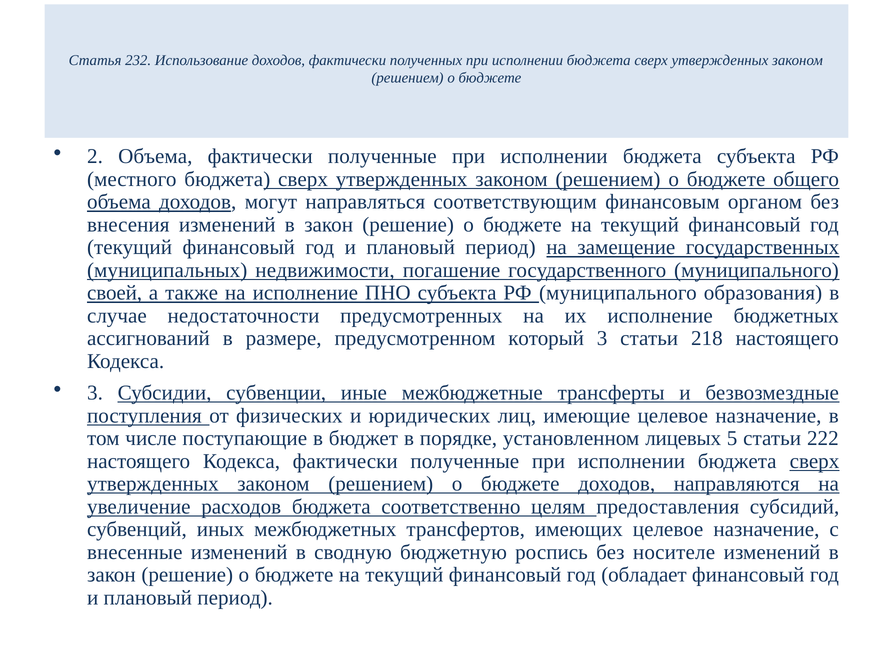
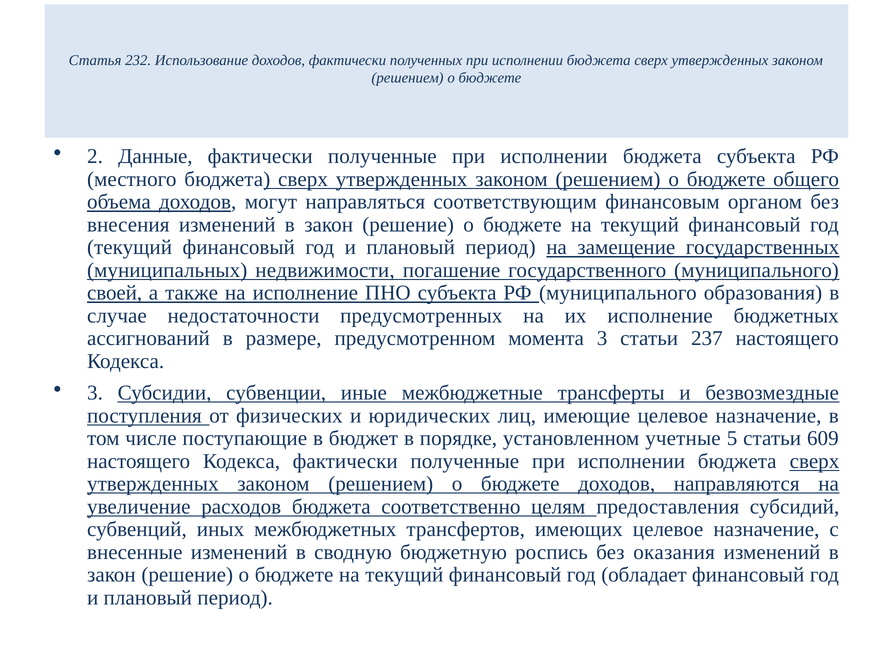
2 Объема: Объема -> Данные
который: который -> момента
218: 218 -> 237
лицевых: лицевых -> учетные
222: 222 -> 609
носителе: носителе -> оказания
